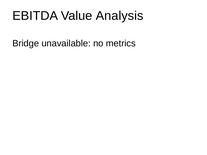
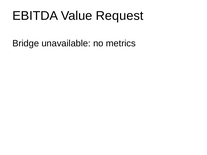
Analysis: Analysis -> Request
